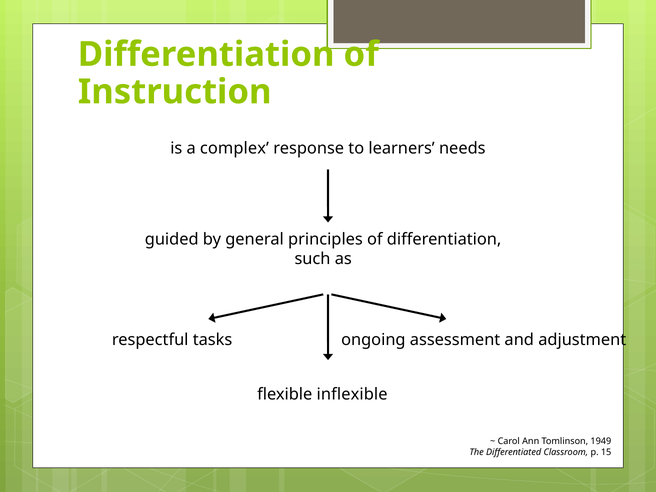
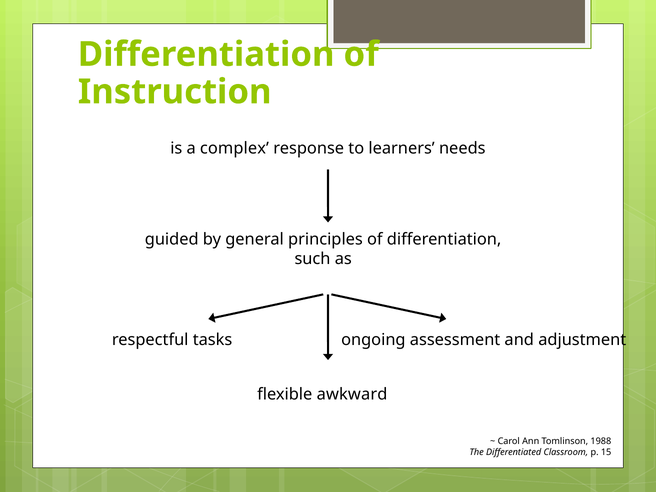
inflexible: inflexible -> awkward
1949: 1949 -> 1988
